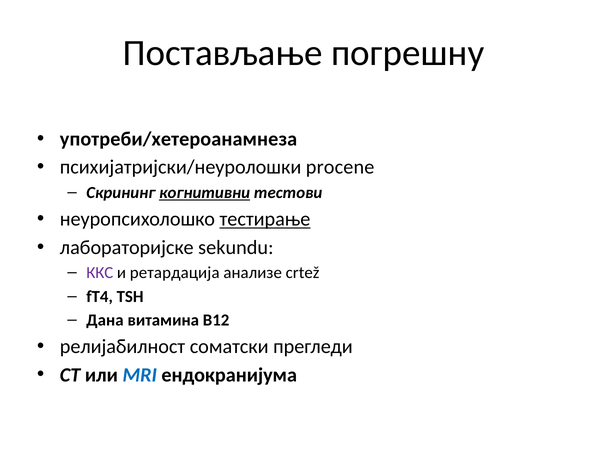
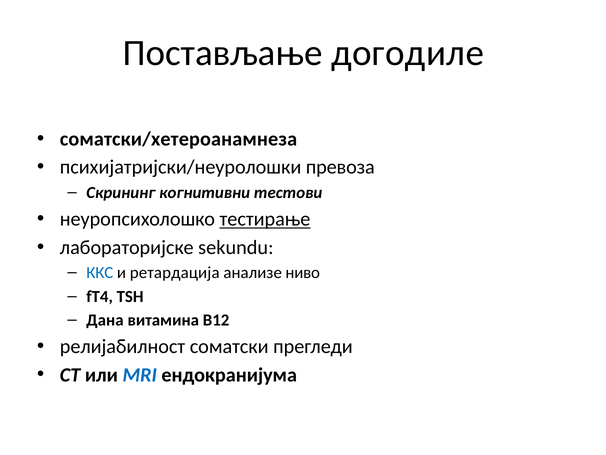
погрешну: погрешну -> догодиле
употреби/хетероанамнеза: употреби/хетероанамнеза -> соматски/хетероанамнеза
procene: procene -> превоза
когнитивни underline: present -> none
ККС colour: purple -> blue
crtež: crtež -> ниво
